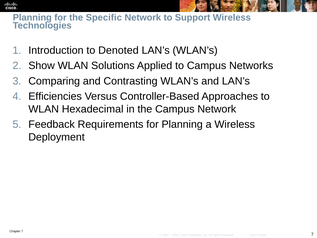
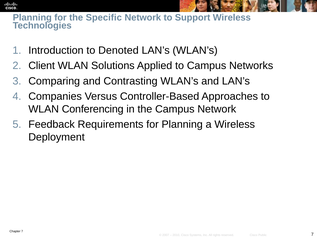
Show: Show -> Client
Efficiencies: Efficiencies -> Companies
Hexadecimal: Hexadecimal -> Conferencing
